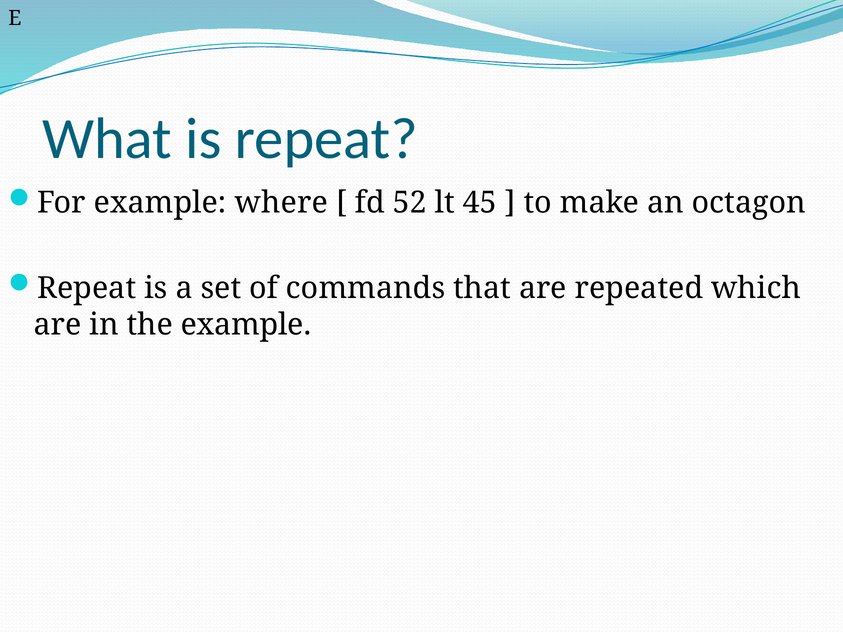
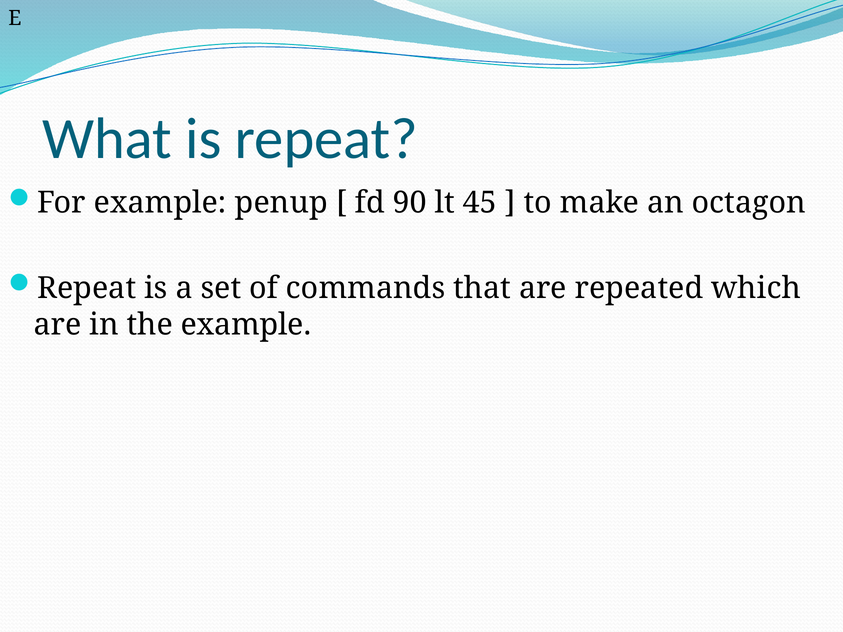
where: where -> penup
52: 52 -> 90
